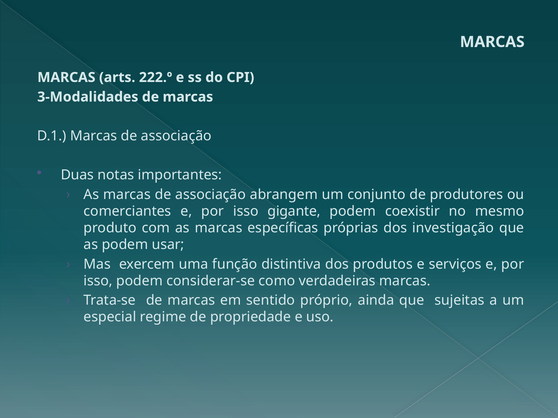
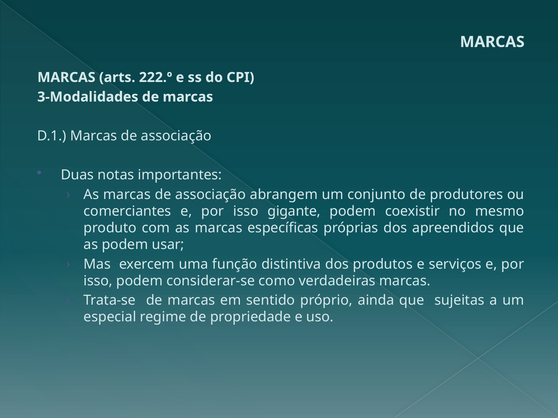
investigação: investigação -> apreendidos
